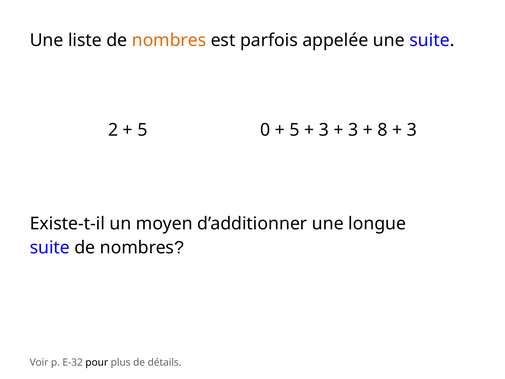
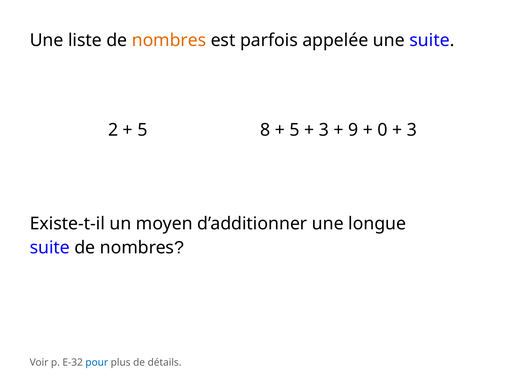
0: 0 -> 8
3 at (353, 130): 3 -> 9
8: 8 -> 0
pour colour: black -> blue
